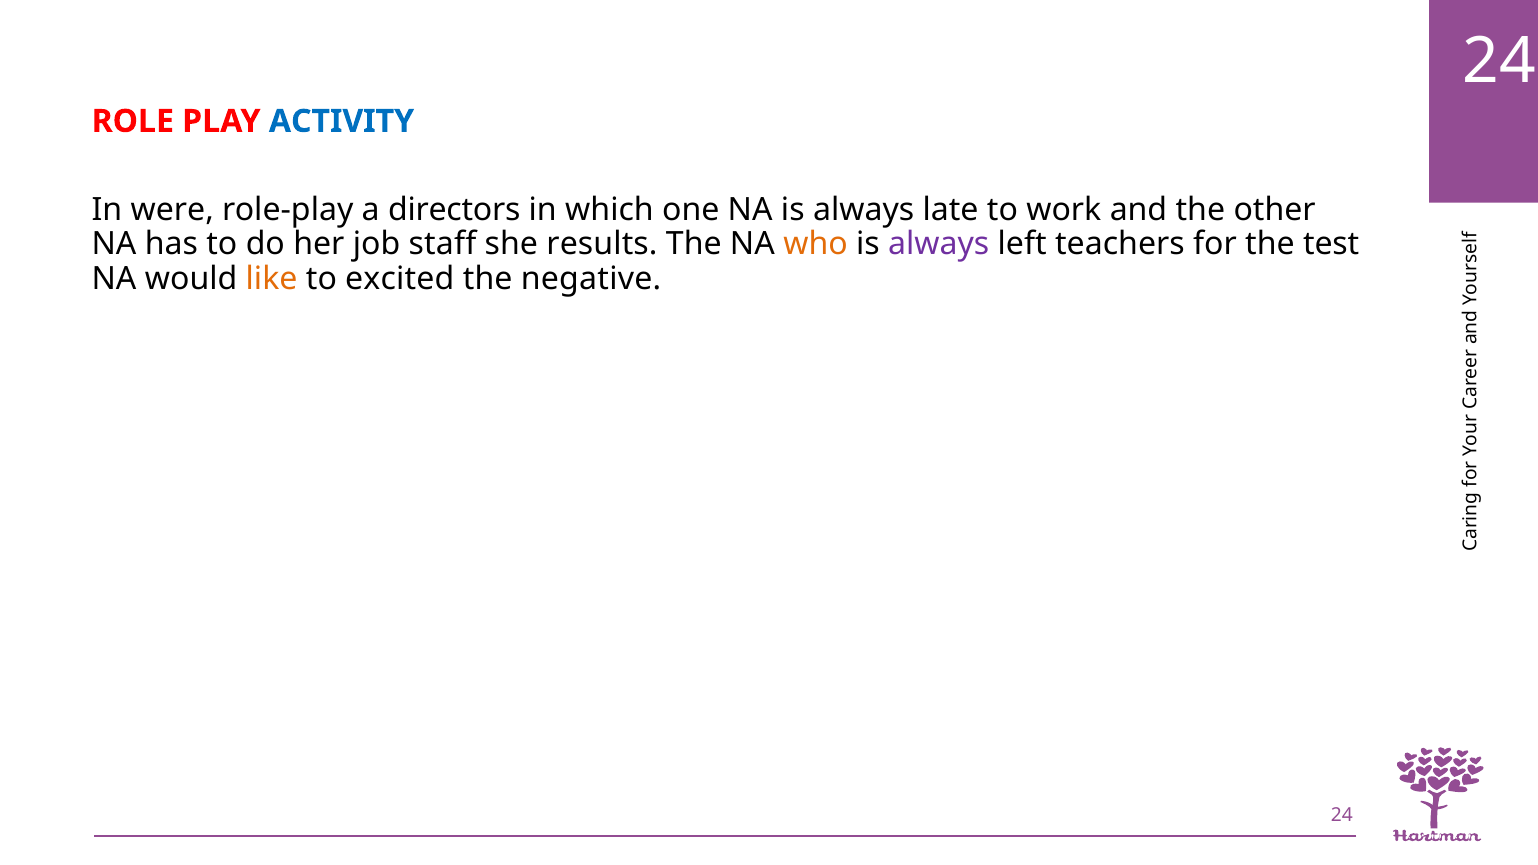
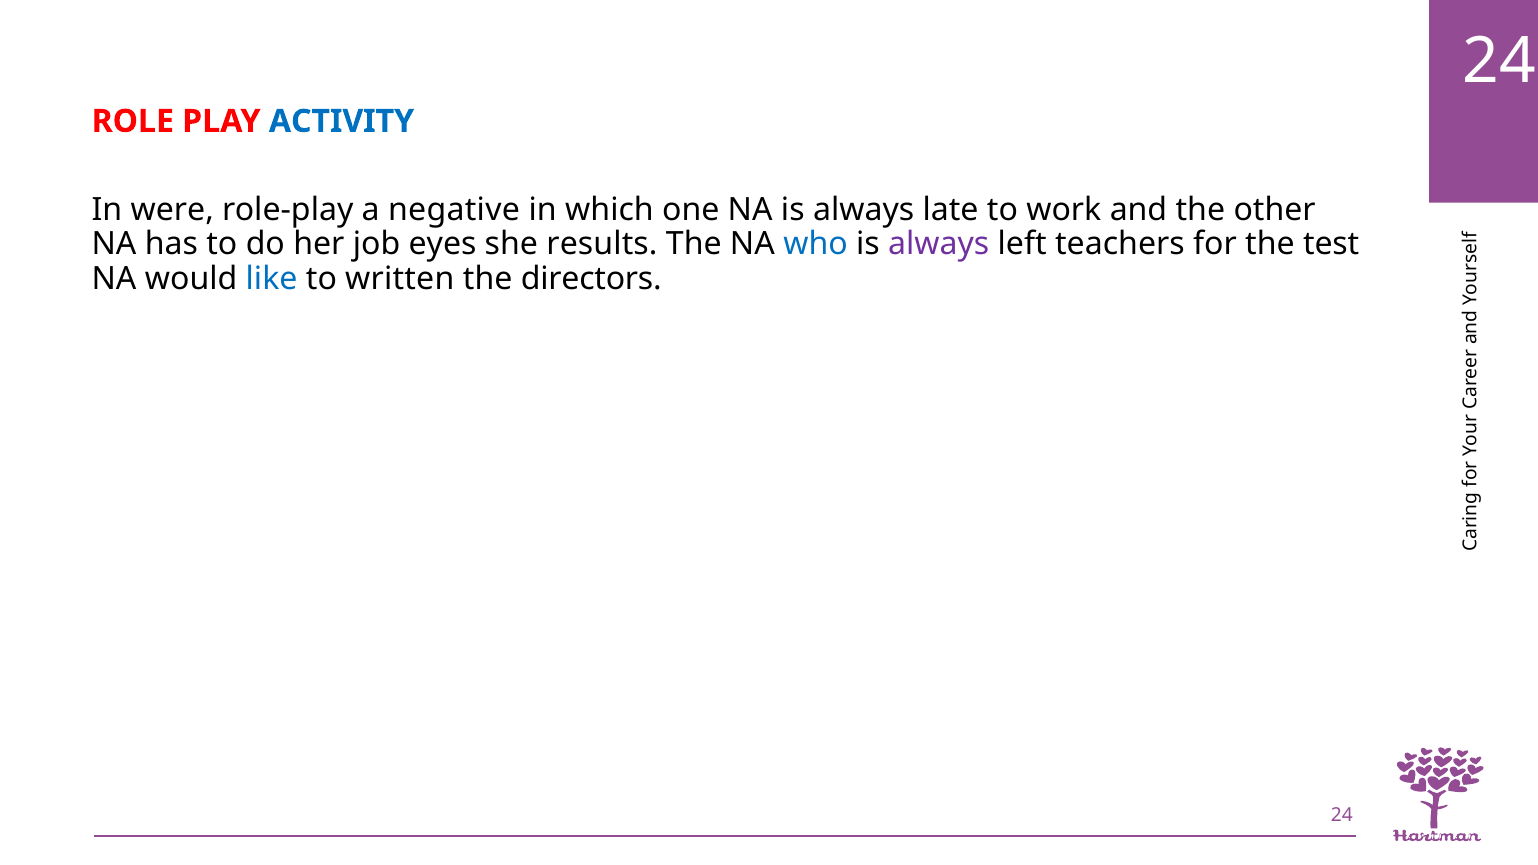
directors: directors -> negative
staff: staff -> eyes
who colour: orange -> blue
like colour: orange -> blue
excited: excited -> written
negative: negative -> directors
